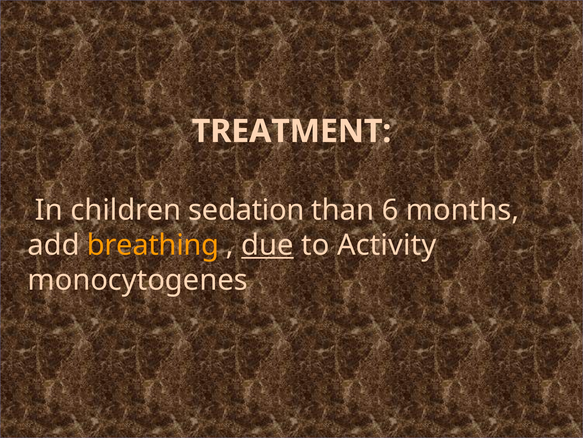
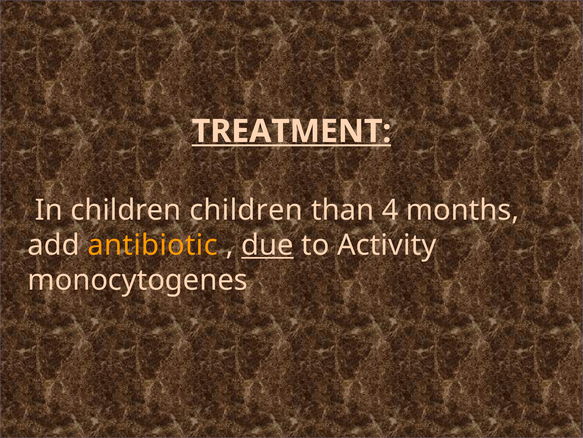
TREATMENT underline: none -> present
children sedation: sedation -> children
6: 6 -> 4
breathing: breathing -> antibiotic
